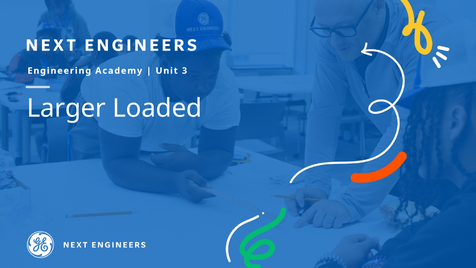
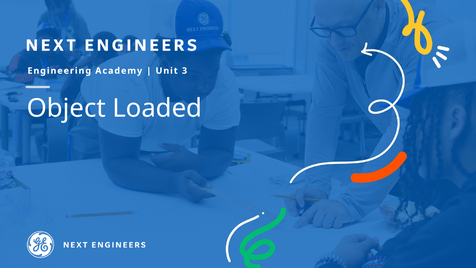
Larger: Larger -> Object
